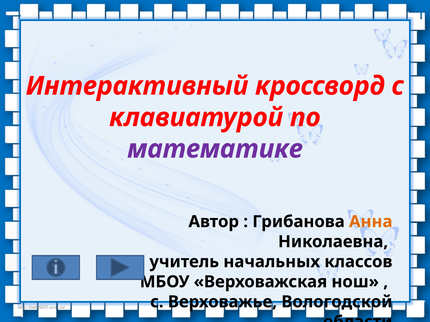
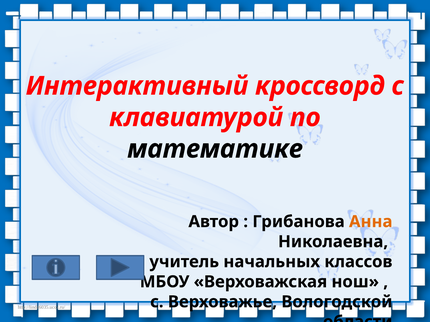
математике colour: purple -> black
